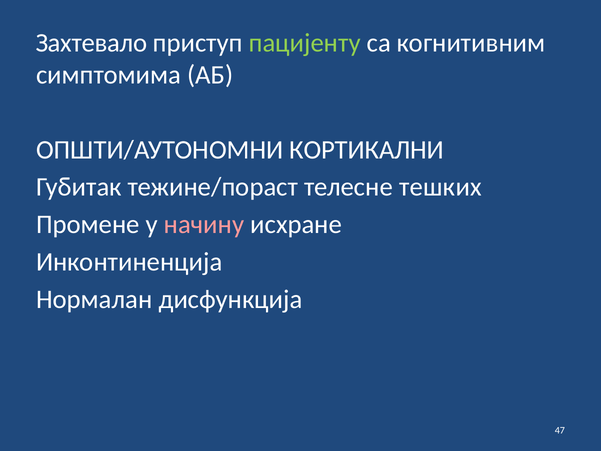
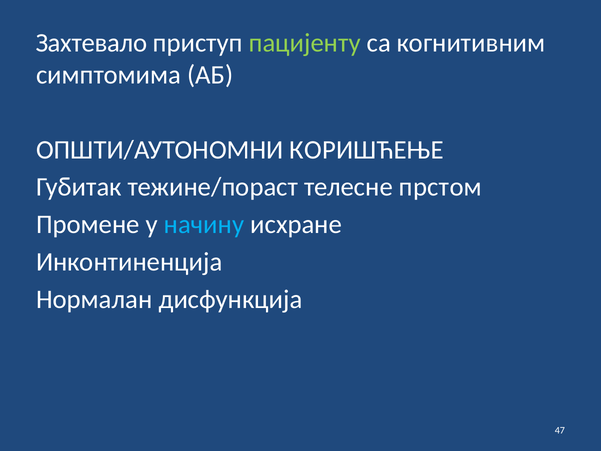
КОРТИКАЛНИ: КОРТИКАЛНИ -> КОРИШЋЕЊЕ
тешких: тешких -> прстом
начину colour: pink -> light blue
